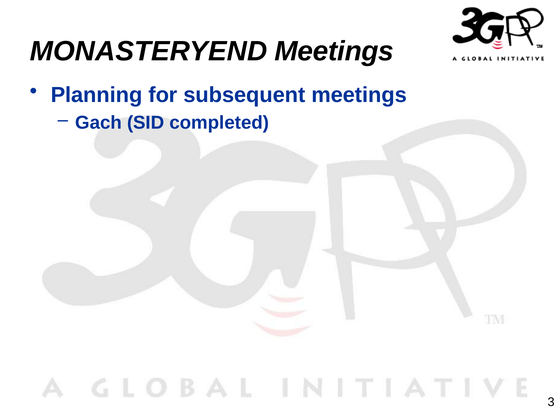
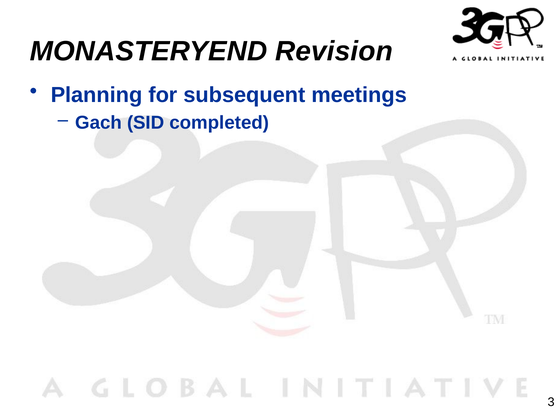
MONASTERYEND Meetings: Meetings -> Revision
